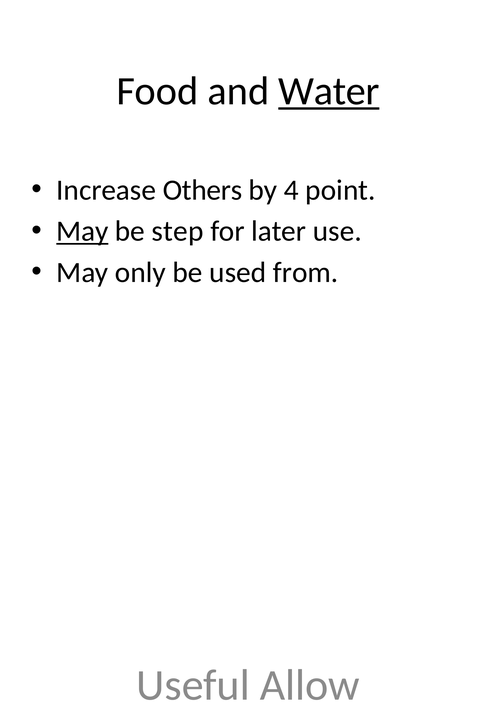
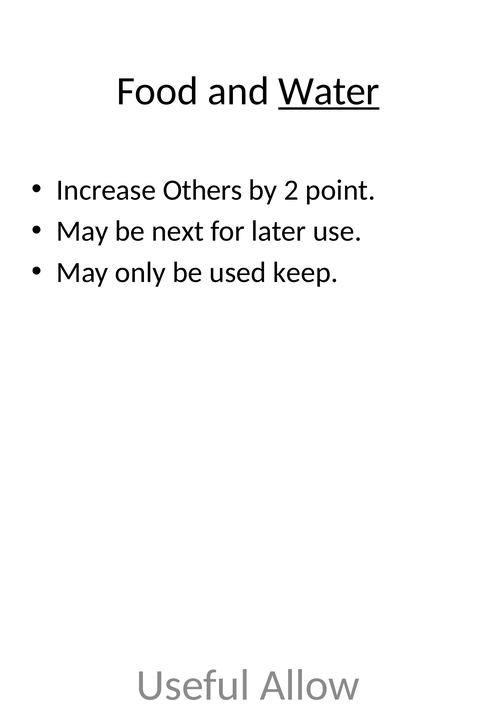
4: 4 -> 2
May at (82, 231) underline: present -> none
step: step -> next
from: from -> keep
